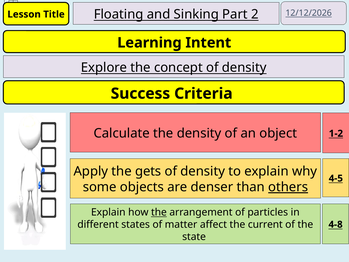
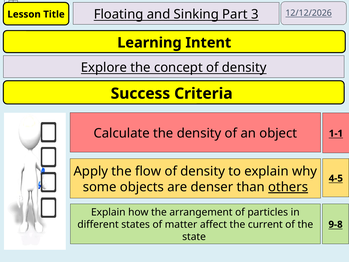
2: 2 -> 3
1-2: 1-2 -> 1-1
gets: gets -> flow
the at (159, 212) underline: present -> none
4-8: 4-8 -> 9-8
